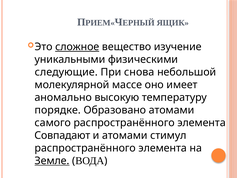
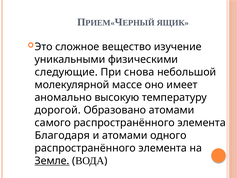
сложное underline: present -> none
порядке: порядке -> дорогой
Совпадают: Совпадают -> Благодаря
стимул: стимул -> одного
